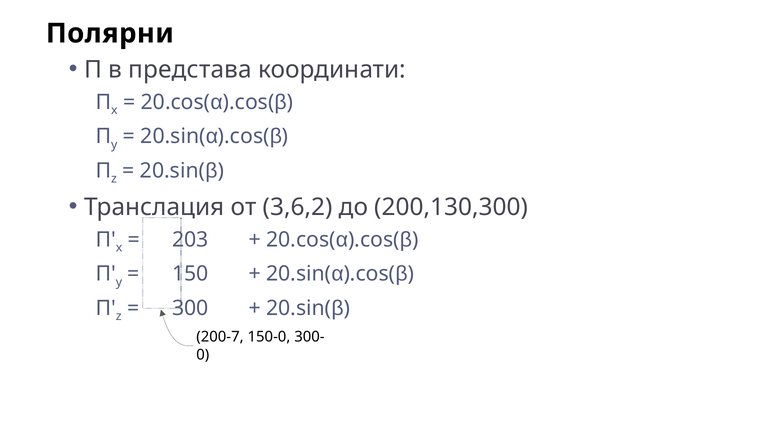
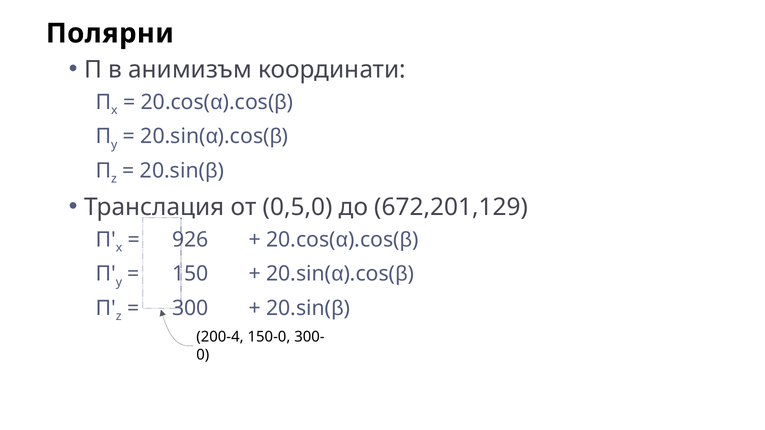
представа: представа -> анимизъм
3,6,2: 3,6,2 -> 0,5,0
200,130,300: 200,130,300 -> 672,201,129
203: 203 -> 926
200-7: 200-7 -> 200-4
